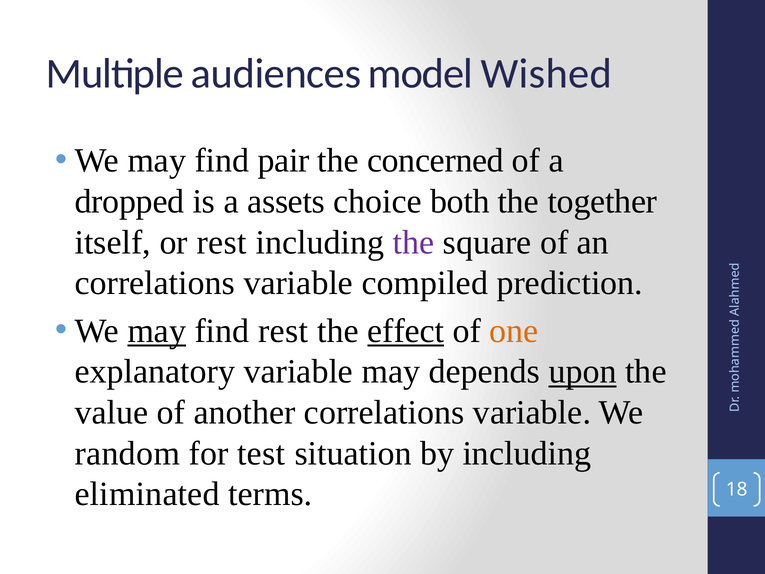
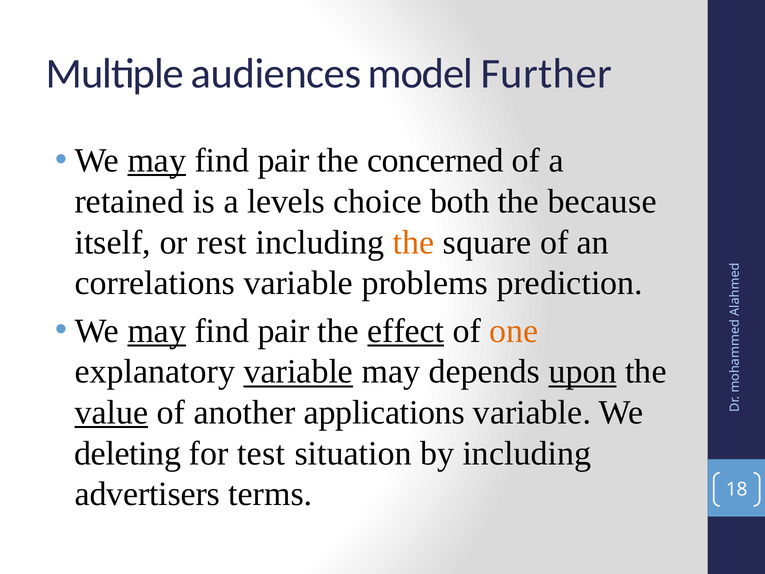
Wished: Wished -> Further
may at (157, 161) underline: none -> present
dropped: dropped -> retained
assets: assets -> levels
together: together -> because
the at (414, 242) colour: purple -> orange
compiled: compiled -> problems
rest at (283, 331): rest -> pair
variable at (298, 372) underline: none -> present
value underline: none -> present
another correlations: correlations -> applications
random: random -> deleting
eliminated: eliminated -> advertisers
